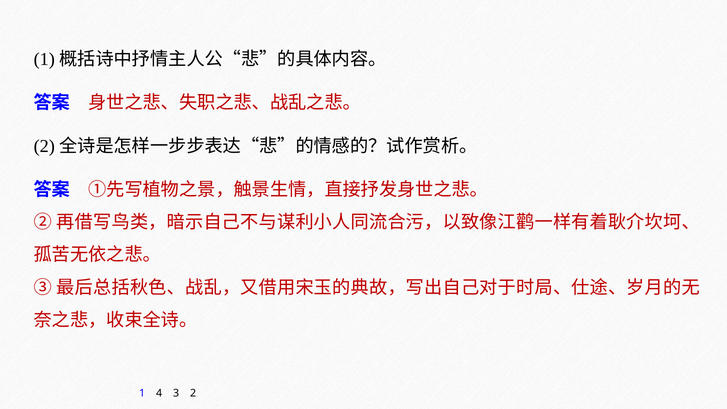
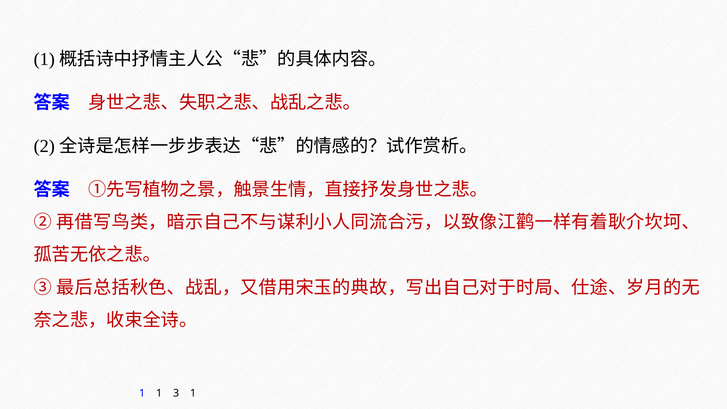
1 4: 4 -> 1
3 2: 2 -> 1
